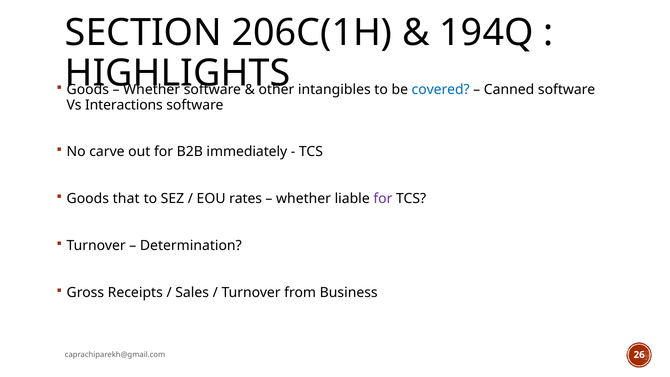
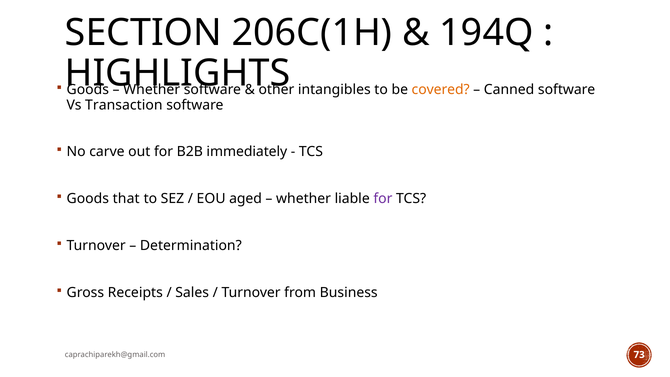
covered colour: blue -> orange
Interactions: Interactions -> Transaction
rates: rates -> aged
26: 26 -> 73
